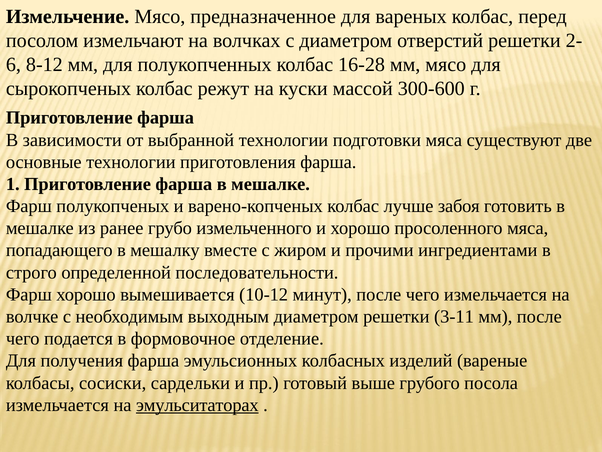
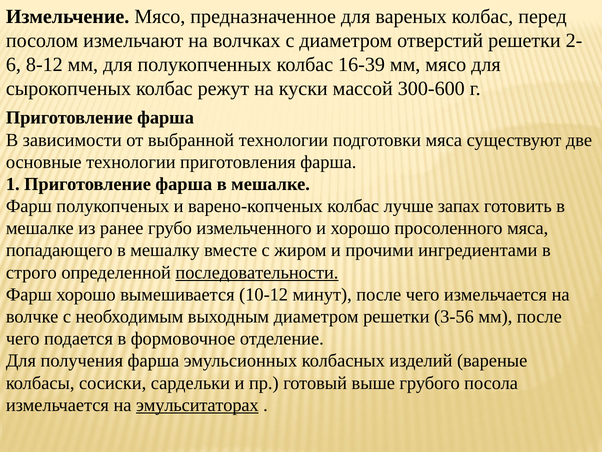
16-28: 16-28 -> 16-39
забоя: забоя -> запах
последовательности underline: none -> present
3-11: 3-11 -> 3-56
